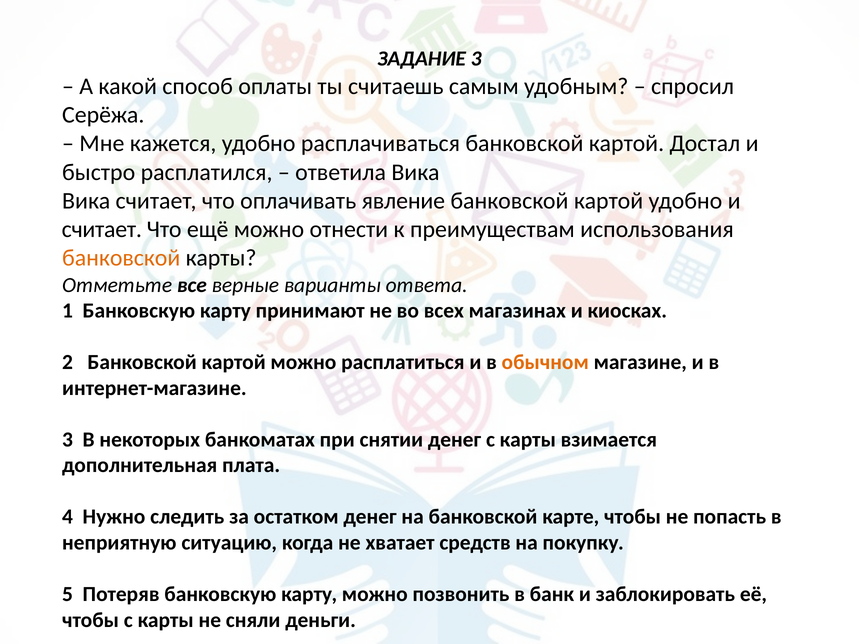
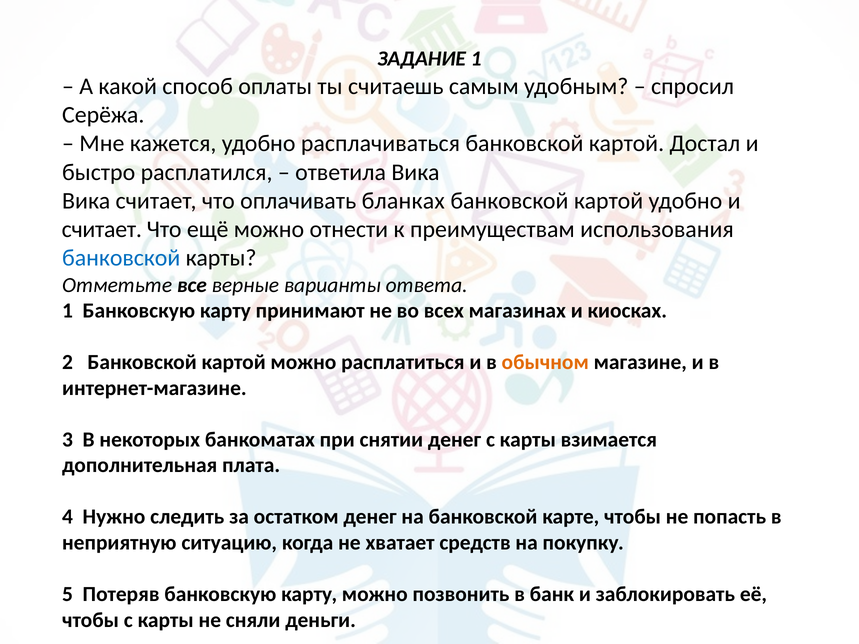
ЗАДАНИЕ 3: 3 -> 1
явление: явление -> бланках
банковской at (121, 258) colour: orange -> blue
